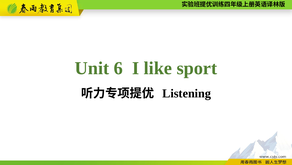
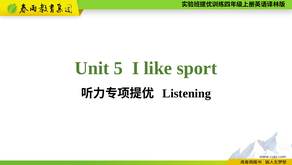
6: 6 -> 5
